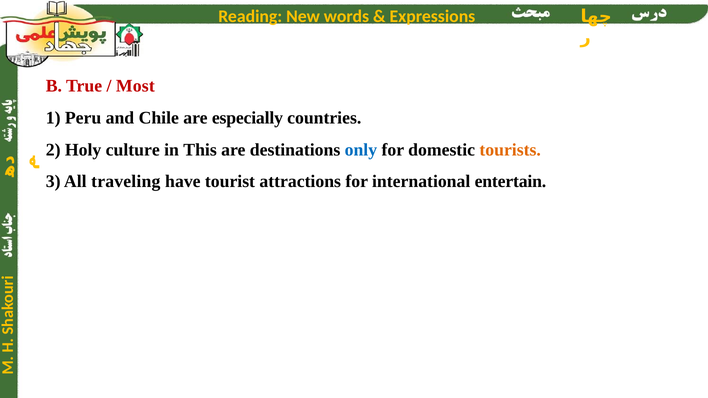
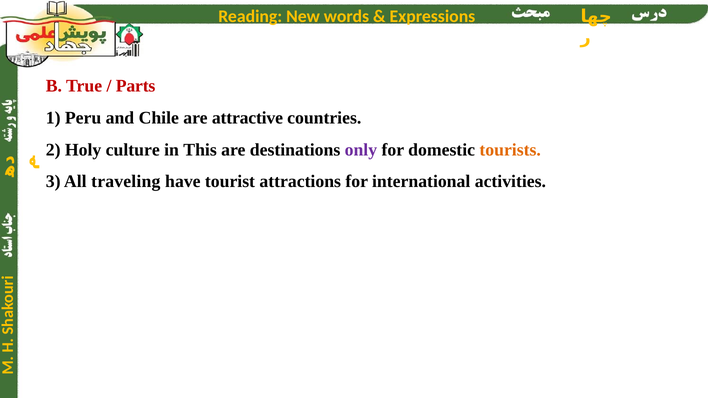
Most: Most -> Parts
especially: especially -> attractive
only colour: blue -> purple
entertain: entertain -> activities
